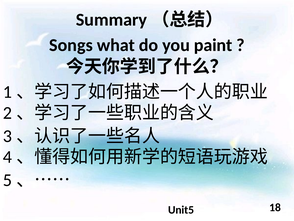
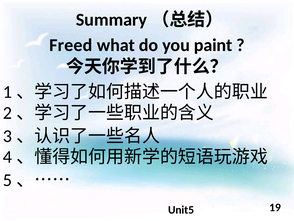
Songs: Songs -> Freed
18: 18 -> 19
